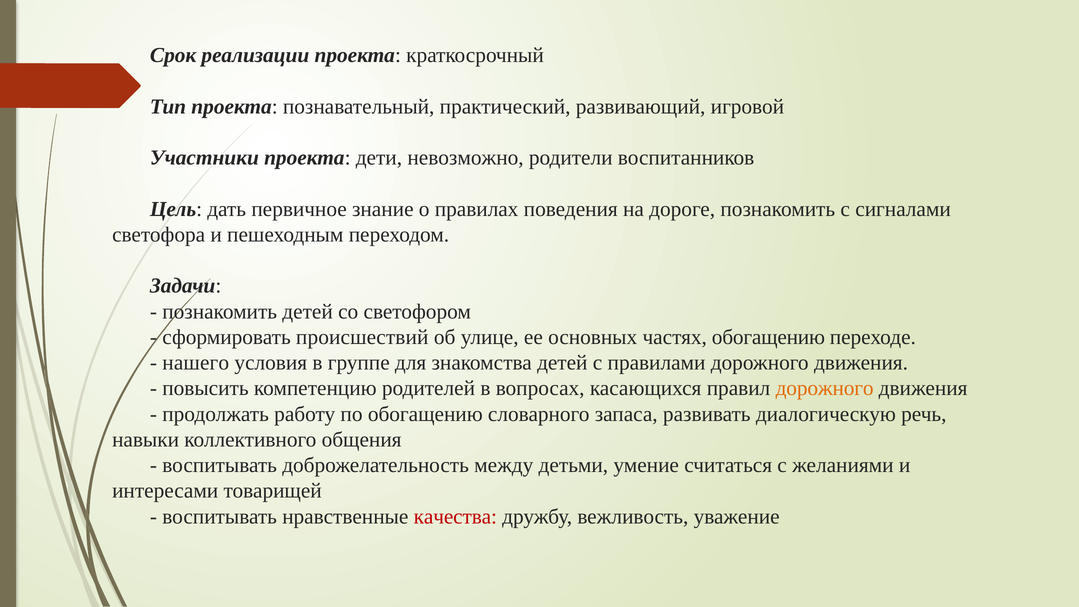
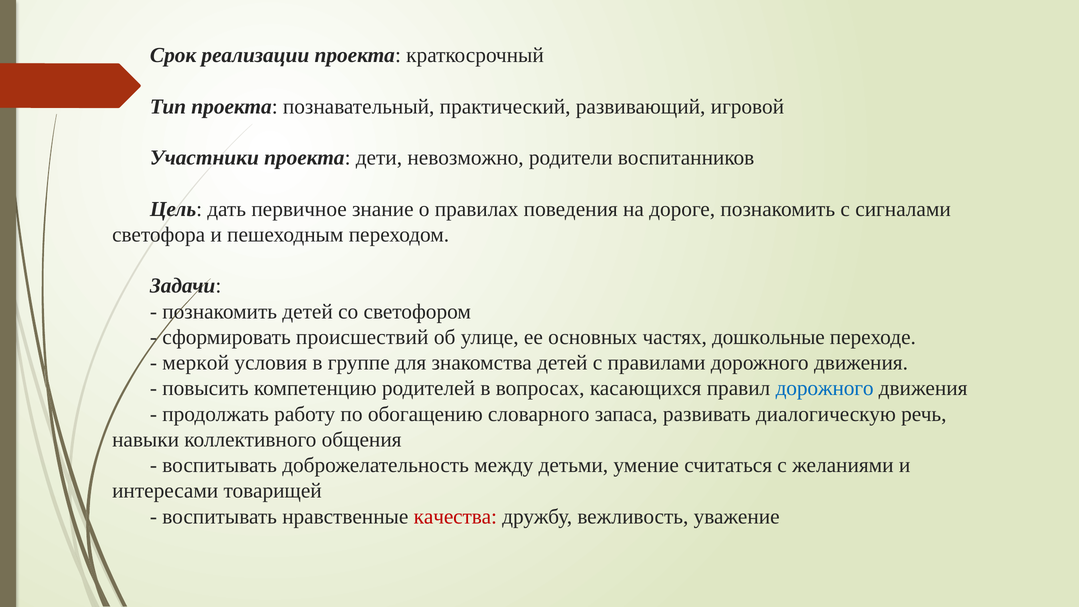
частях обогащению: обогащению -> дошкольные
нашего: нашего -> меркой
дорожного at (825, 388) colour: orange -> blue
